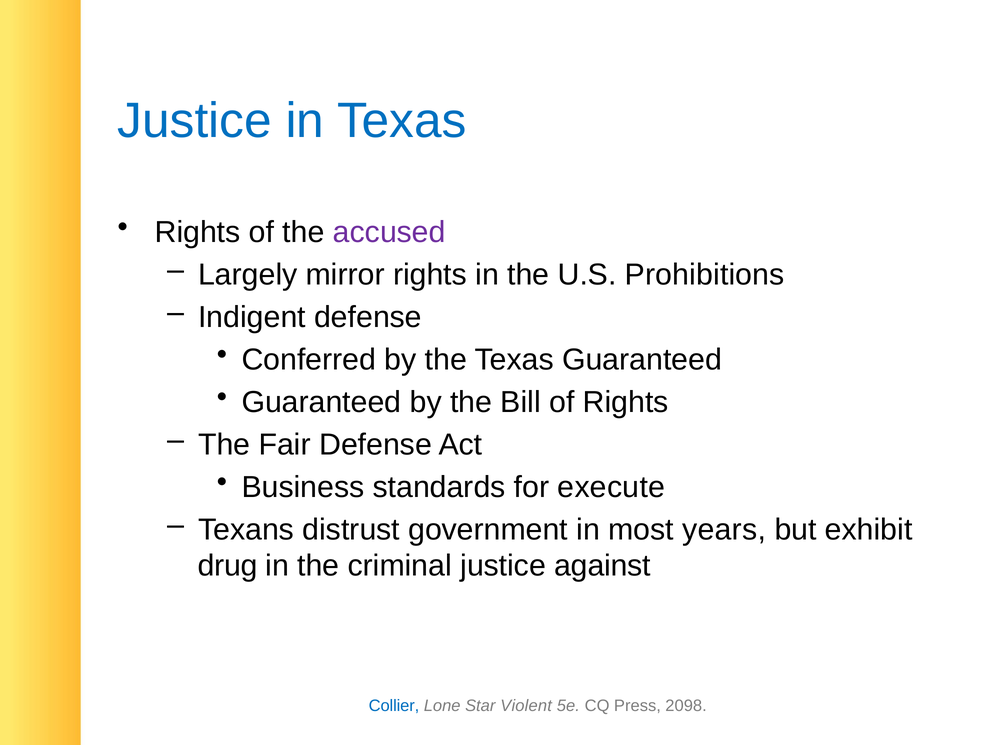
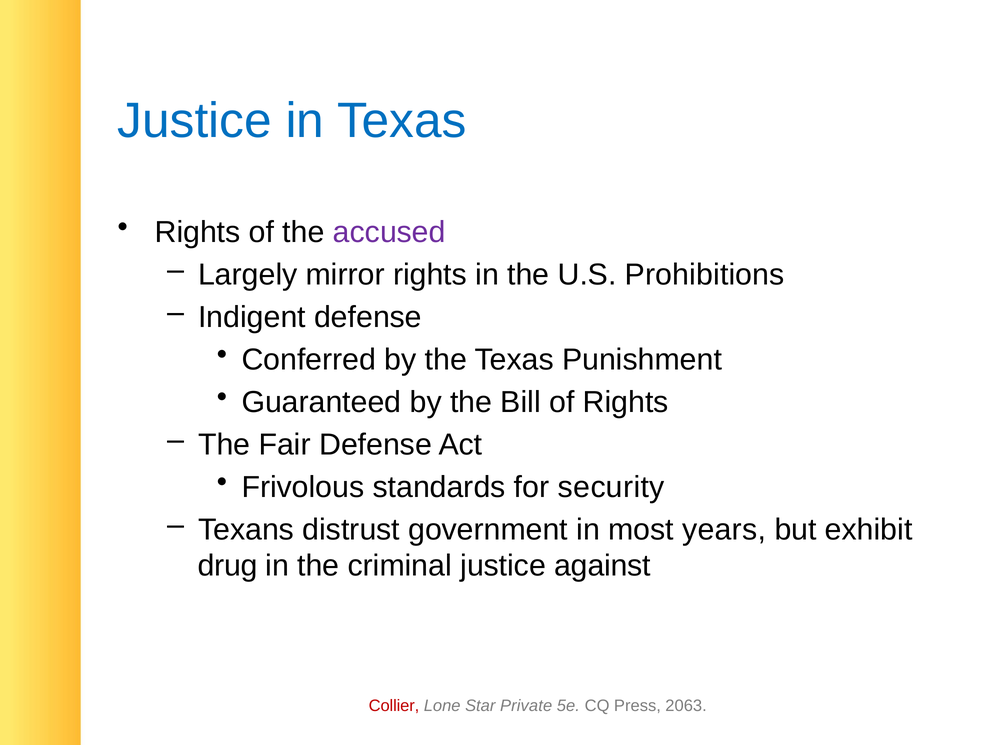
Texas Guaranteed: Guaranteed -> Punishment
Business: Business -> Frivolous
execute: execute -> security
Collier colour: blue -> red
Violent: Violent -> Private
2098: 2098 -> 2063
